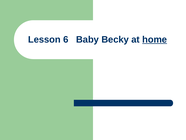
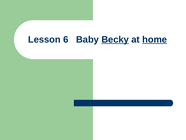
Becky underline: none -> present
